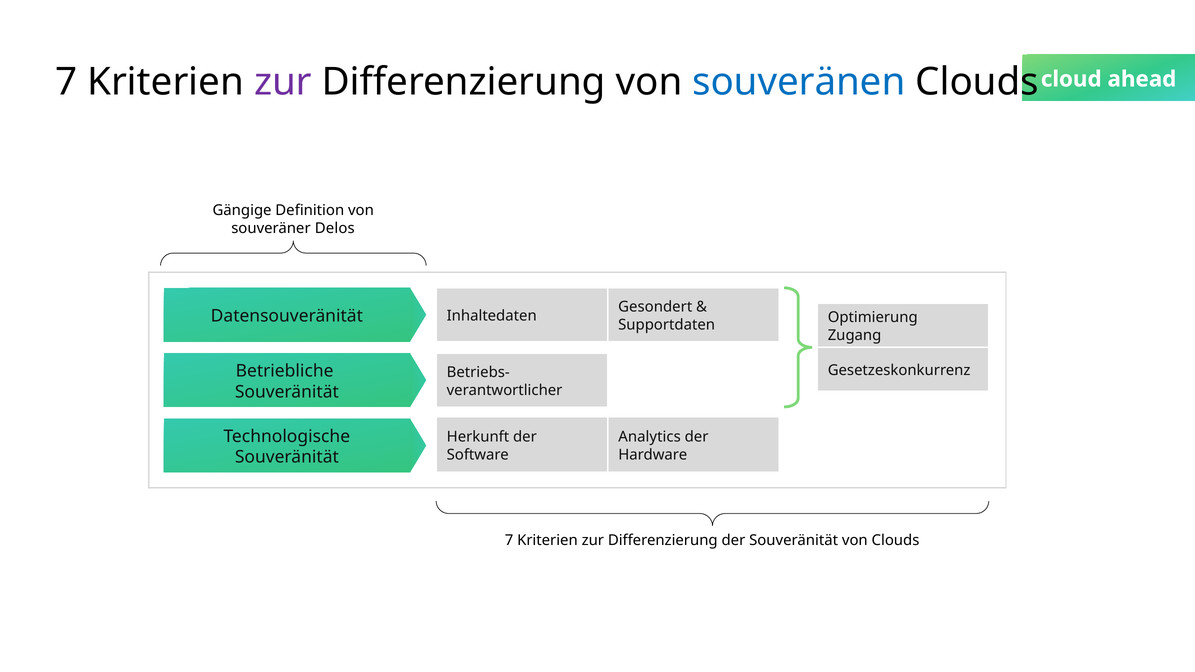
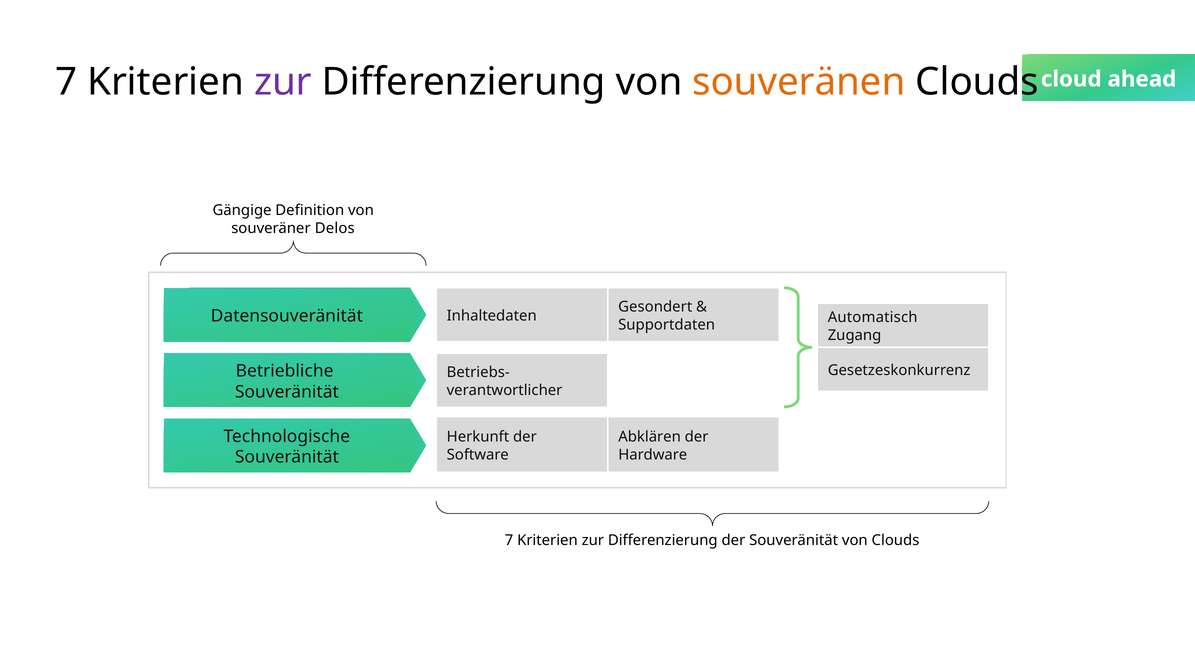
souveränen colour: blue -> orange
Optimierung: Optimierung -> Automatisch
Analytics: Analytics -> Abklären
